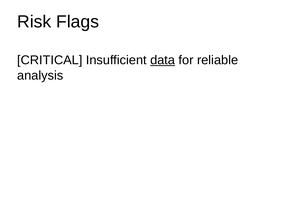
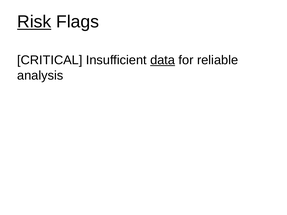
Risk underline: none -> present
